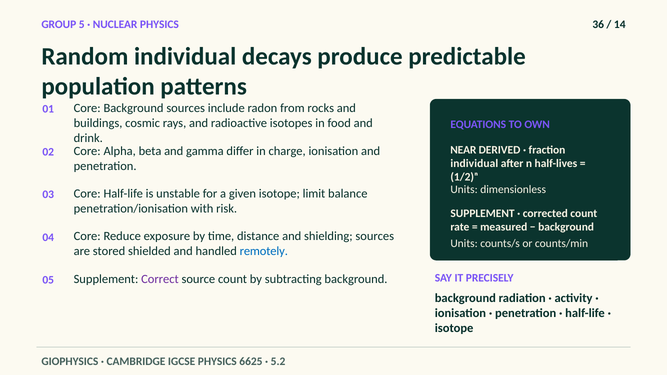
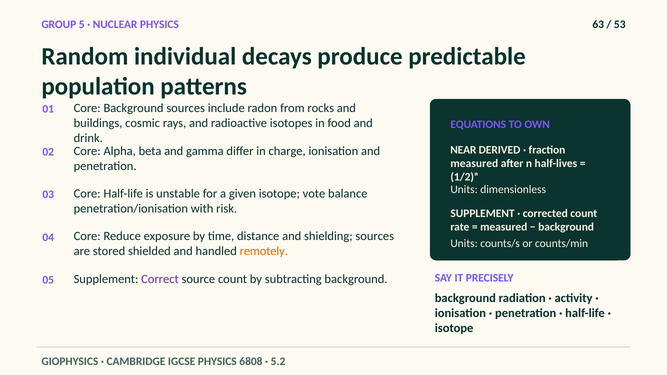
36: 36 -> 63
14: 14 -> 53
individual at (474, 164): individual -> measured
limit: limit -> vote
remotely colour: blue -> orange
6625: 6625 -> 6808
